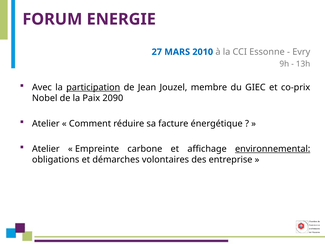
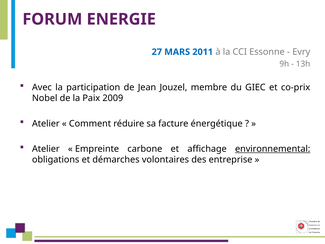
2010: 2010 -> 2011
participation underline: present -> none
2090: 2090 -> 2009
